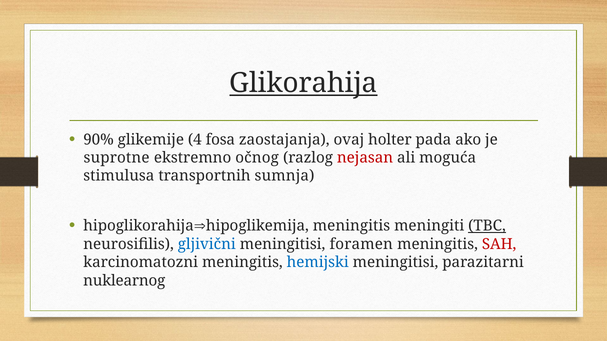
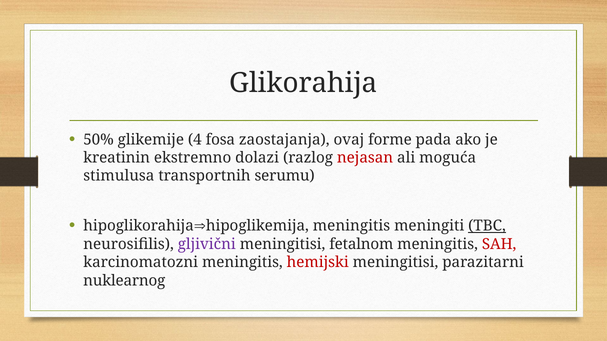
Glikorahija underline: present -> none
90%: 90% -> 50%
holter: holter -> forme
suprotne: suprotne -> kreatinin
očnog: očnog -> dolazi
sumnja: sumnja -> serumu
gljivični colour: blue -> purple
foramen: foramen -> fetalnom
hemijski colour: blue -> red
